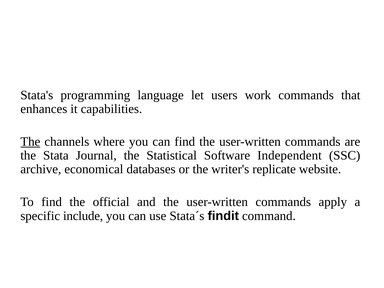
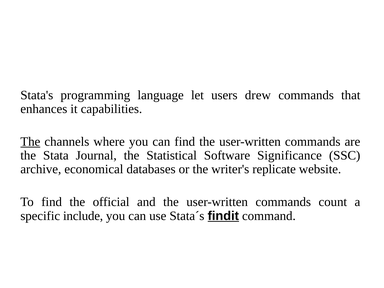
work: work -> drew
Independent: Independent -> Significance
apply: apply -> count
findit underline: none -> present
